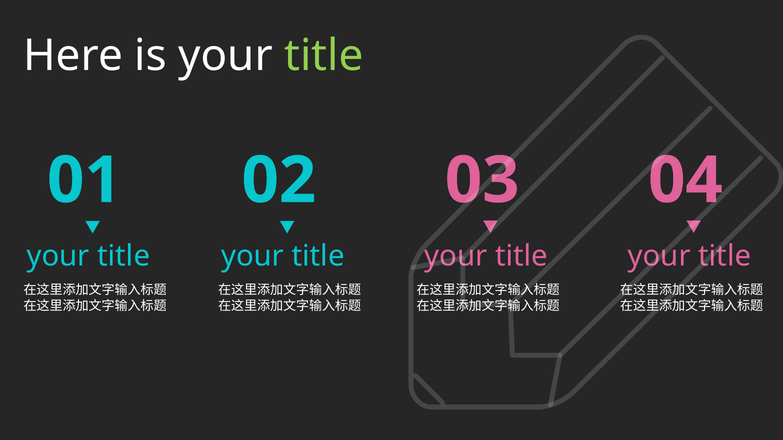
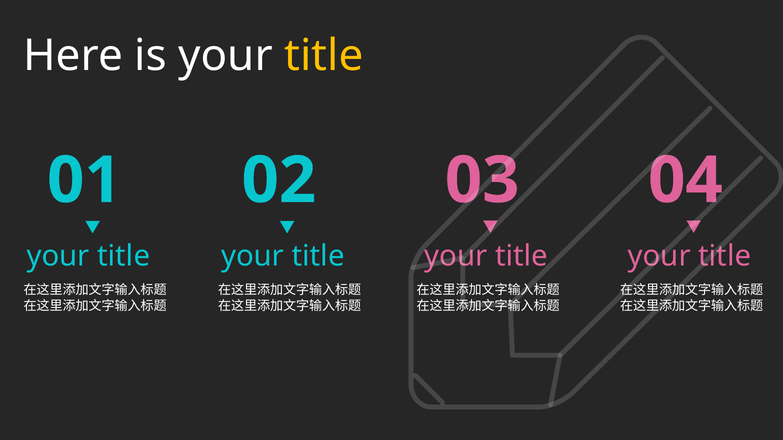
title at (324, 56) colour: light green -> yellow
